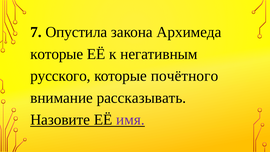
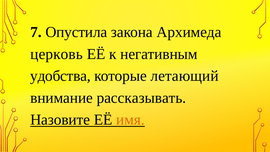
которые at (57, 54): которые -> церковь
русского: русского -> удобства
почётного: почётного -> летающий
имя colour: purple -> orange
